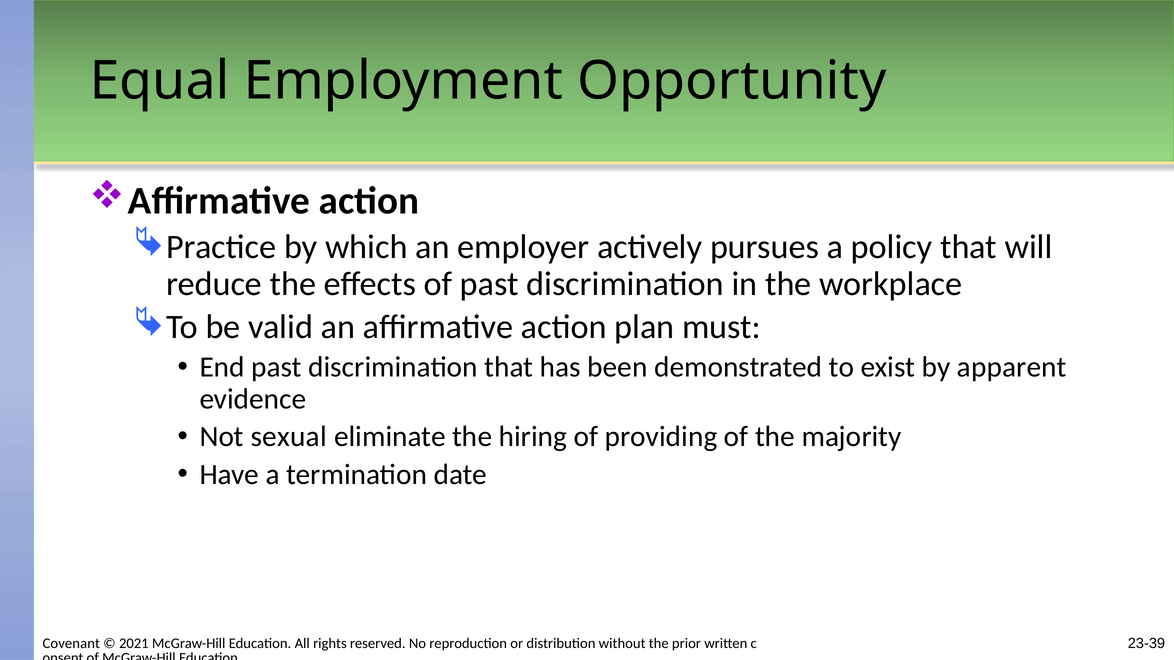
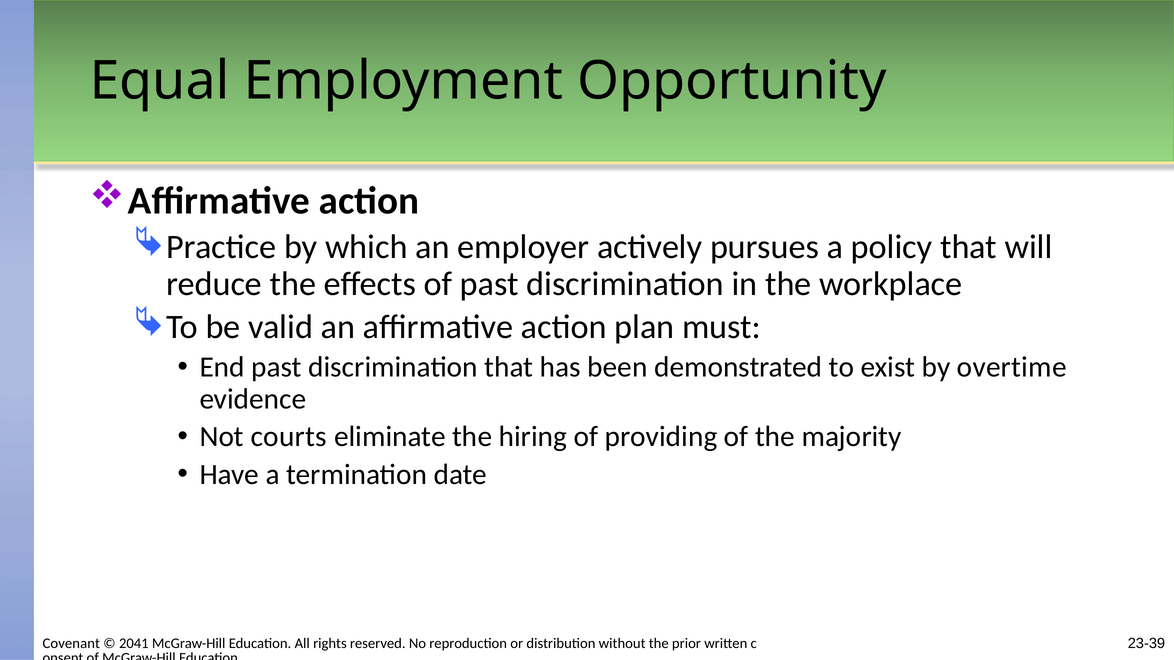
apparent: apparent -> overtime
sexual: sexual -> courts
2021: 2021 -> 2041
